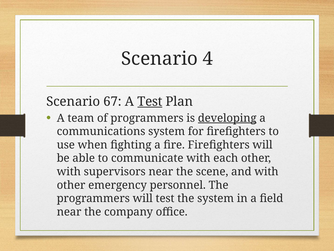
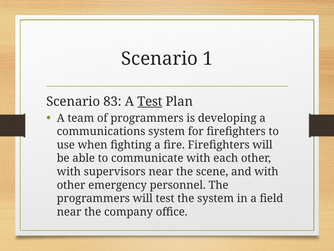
4: 4 -> 1
67: 67 -> 83
developing underline: present -> none
